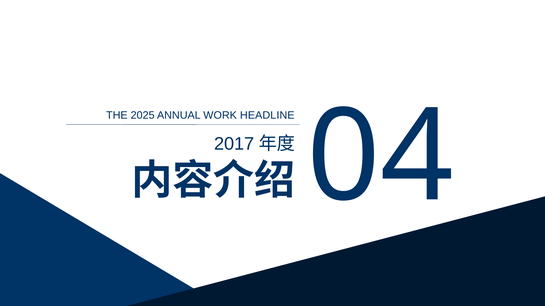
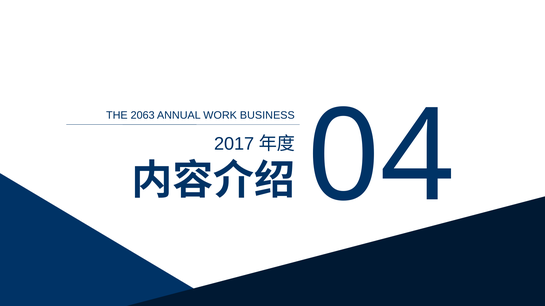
2025: 2025 -> 2063
HEADLINE: HEADLINE -> BUSINESS
